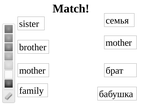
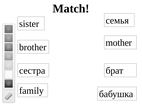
mother at (32, 70): mother -> сестра
